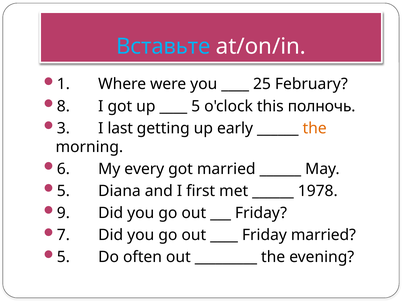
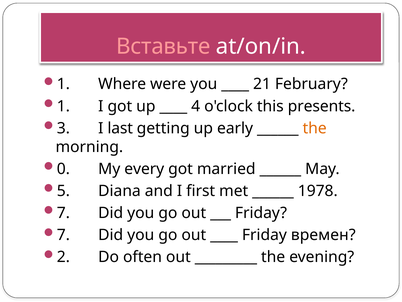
Вставьте colour: light blue -> pink
25: 25 -> 21
8 at (63, 106): 8 -> 1
5 at (196, 106): 5 -> 4
полночь: полночь -> presents
6: 6 -> 0
9 at (63, 213): 9 -> 7
Friday married: married -> времен
5 at (63, 257): 5 -> 2
